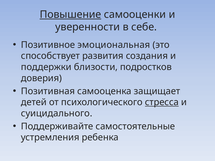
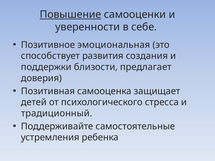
подростков: подростков -> предлагает
стресса underline: present -> none
суицидального: суицидального -> традиционный
